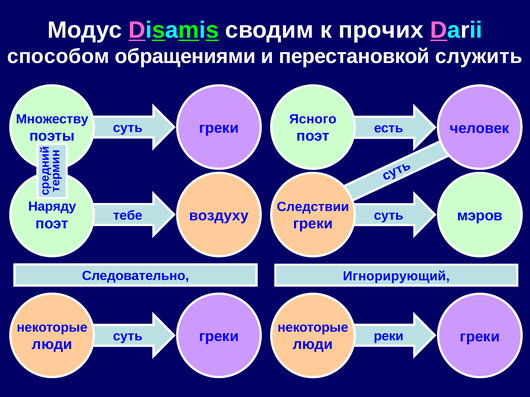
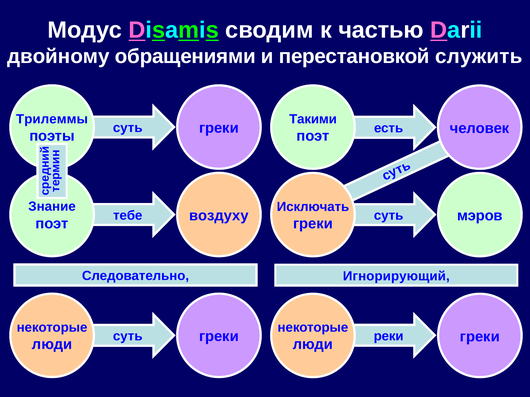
прочих: прочих -> частью
способом: способом -> двойному
Множеству: Множеству -> Трилеммы
Ясного: Ясного -> Такими
Наряду: Наряду -> Знание
Следствии: Следствии -> Исключать
